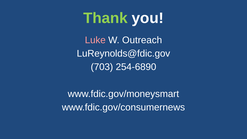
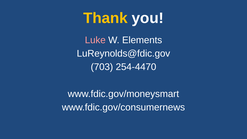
Thank colour: light green -> yellow
Outreach: Outreach -> Elements
254-6890: 254-6890 -> 254-4470
